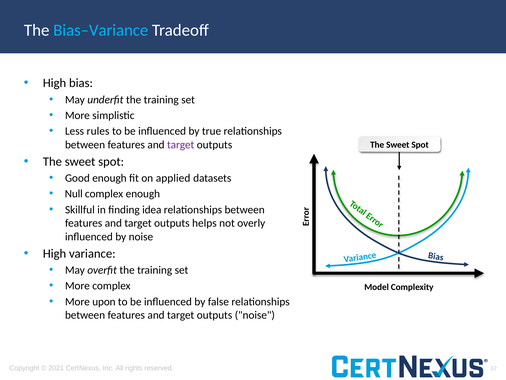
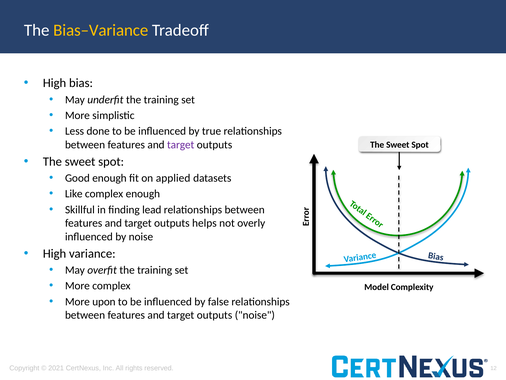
Bias–Variance colour: light blue -> yellow
rules: rules -> done
Null: Null -> Like
idea: idea -> lead
